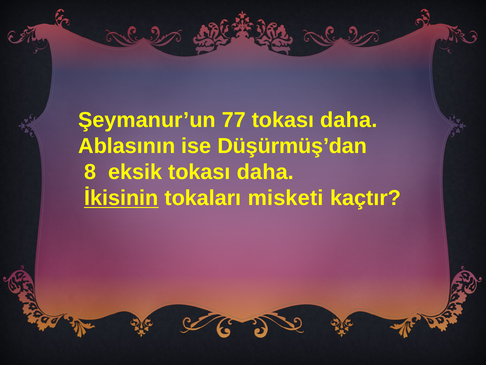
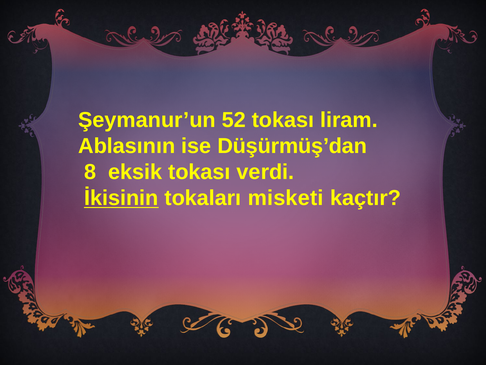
77: 77 -> 52
daha at (349, 120): daha -> liram
eksik tokası daha: daha -> verdi
